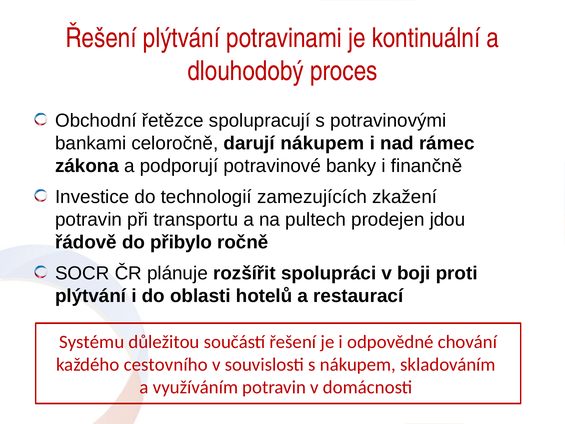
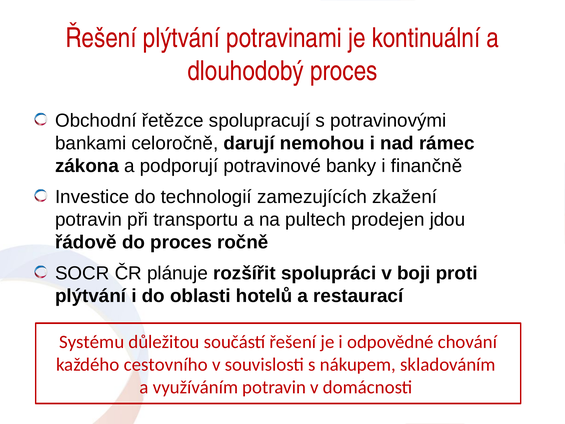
darují nákupem: nákupem -> nemohou
do přibylo: přibylo -> proces
